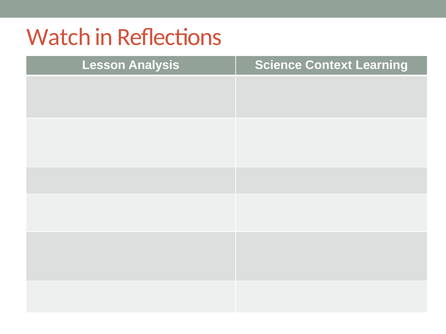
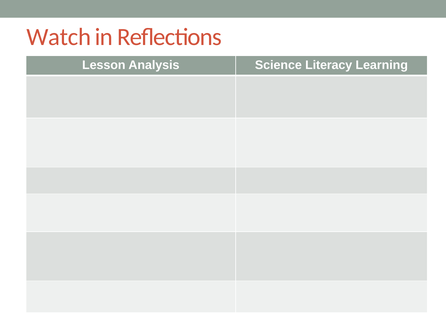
Context: Context -> Literacy
